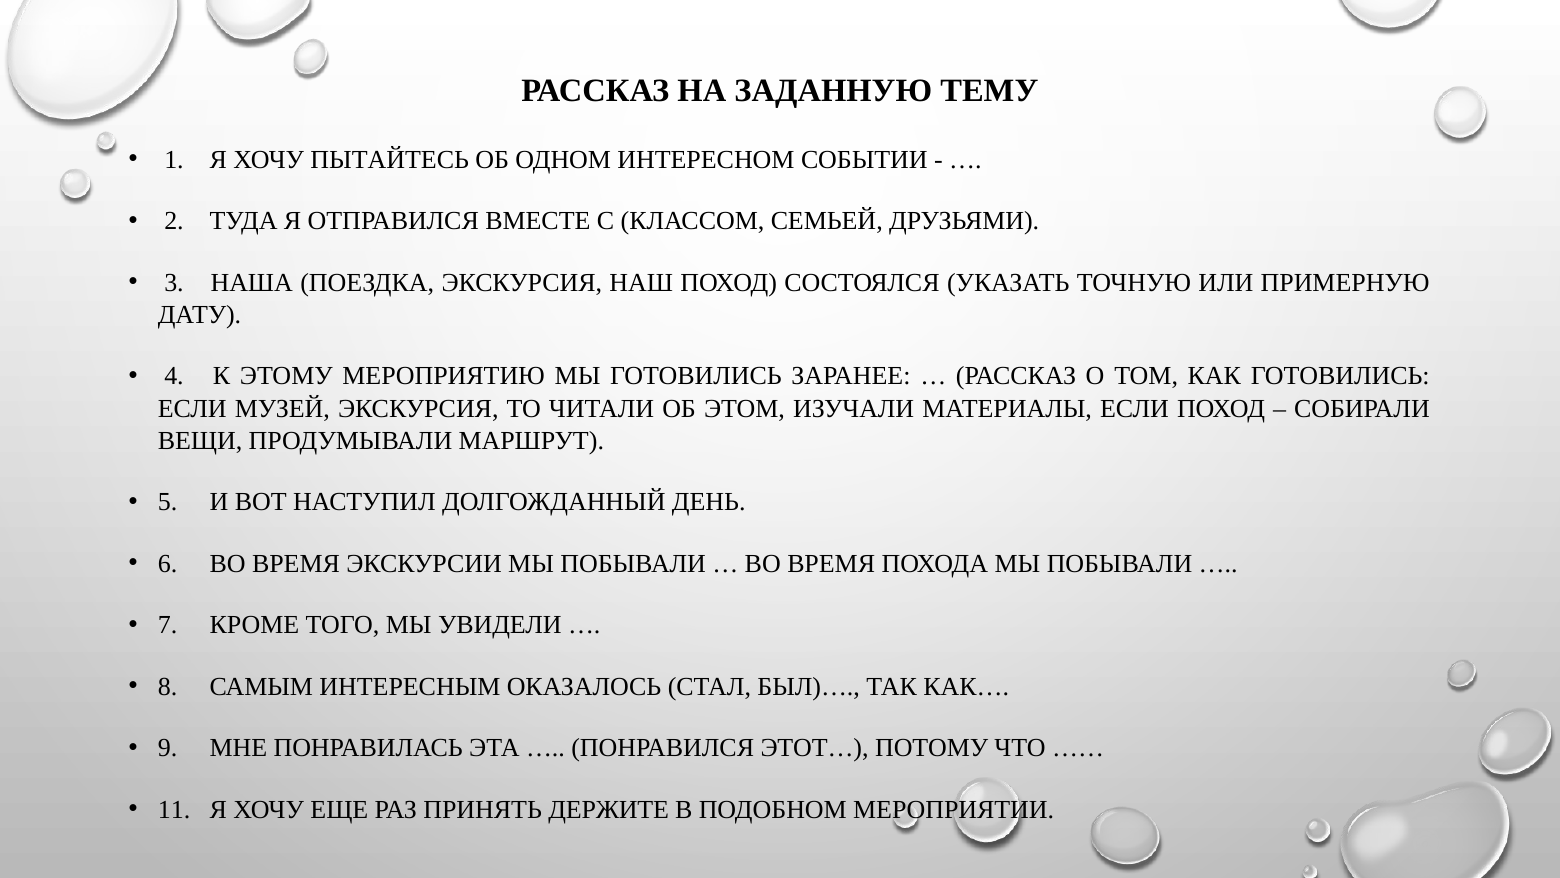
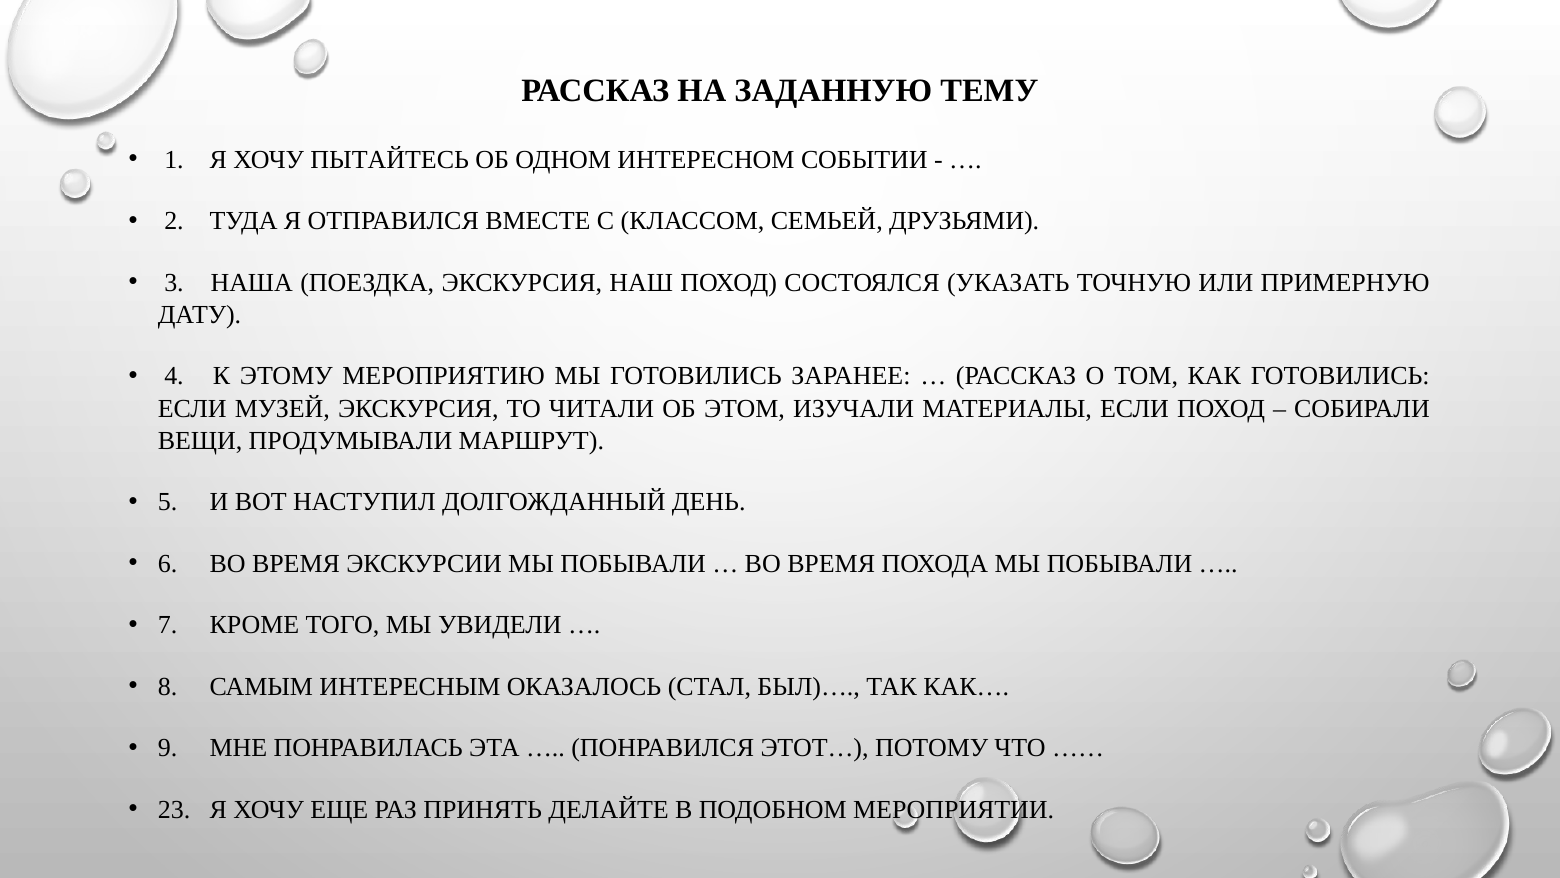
11: 11 -> 23
ДЕРЖИТЕ: ДЕРЖИТЕ -> ДЕЛАЙТЕ
